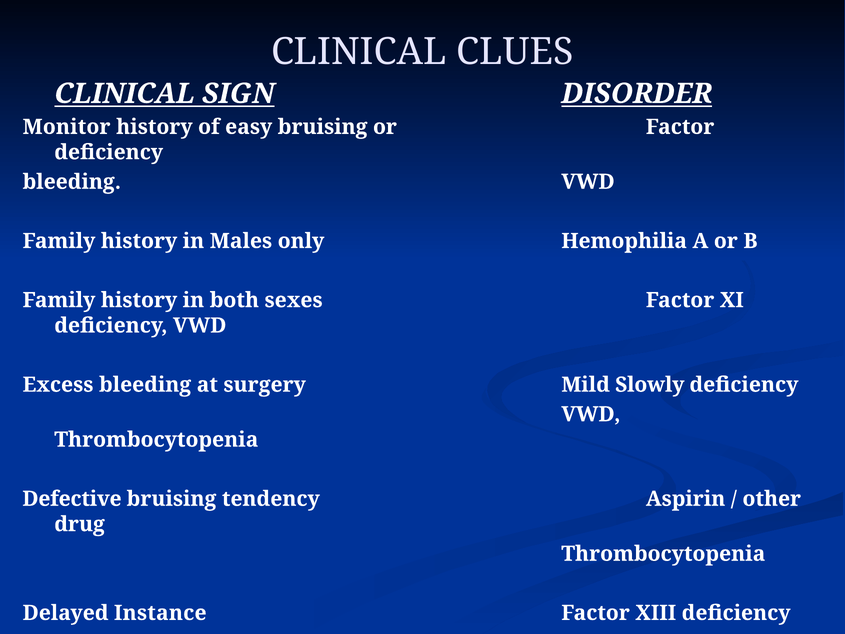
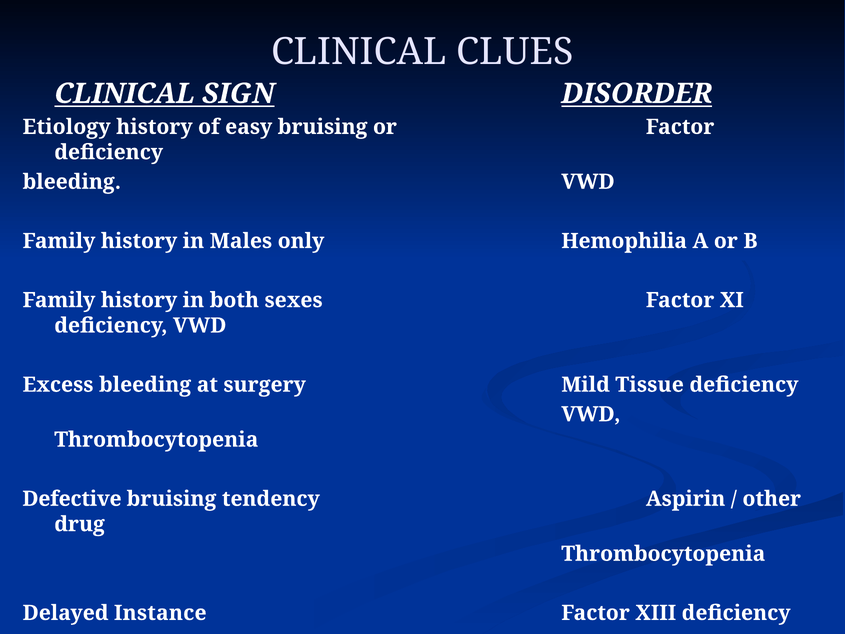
Monitor: Monitor -> Etiology
Slowly: Slowly -> Tissue
